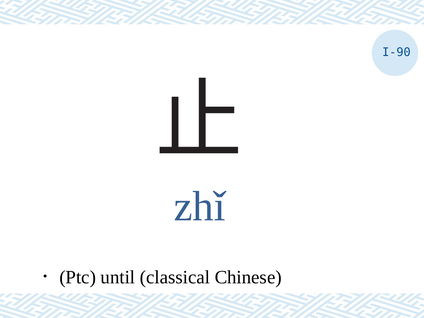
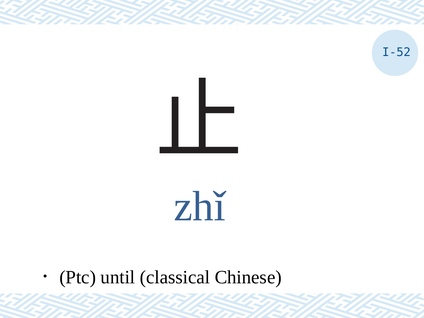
I-90: I-90 -> I-52
